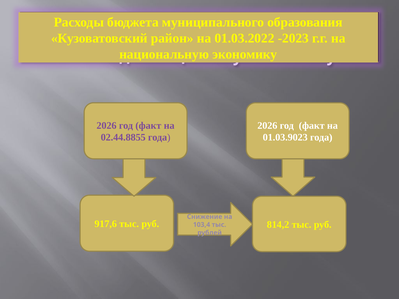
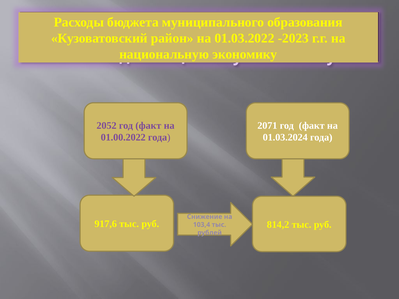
2026 at (107, 126): 2026 -> 2052
2026 at (267, 126): 2026 -> 2071
02.44.8855: 02.44.8855 -> 01.00.2022
01.03.9023: 01.03.9023 -> 01.03.2024
